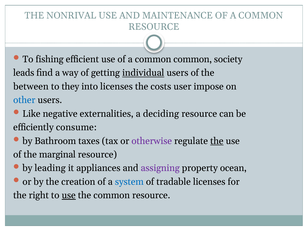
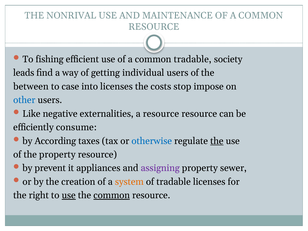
common common: common -> tradable
individual underline: present -> none
they: they -> case
user: user -> stop
a deciding: deciding -> resource
Bathroom: Bathroom -> According
otherwise colour: purple -> blue
the marginal: marginal -> property
leading: leading -> prevent
ocean: ocean -> sewer
system colour: blue -> orange
common at (112, 195) underline: none -> present
